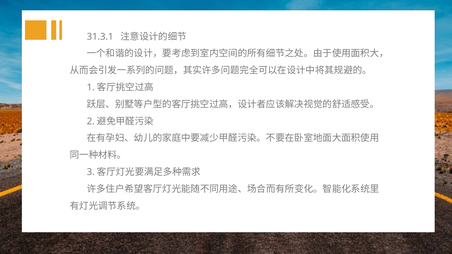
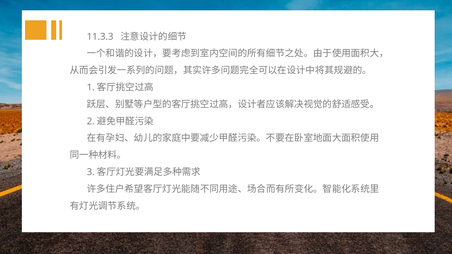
31.3.1: 31.3.1 -> 11.3.3
